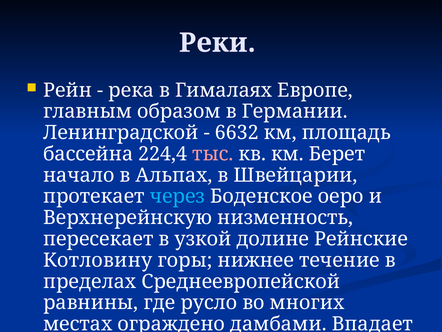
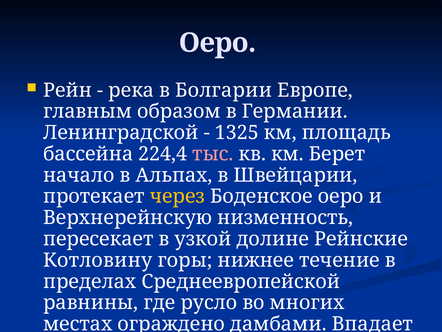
Реки at (217, 43): Реки -> Оеро
Гималаях: Гималаях -> Болгарии
6632: 6632 -> 1325
через colour: light blue -> yellow
